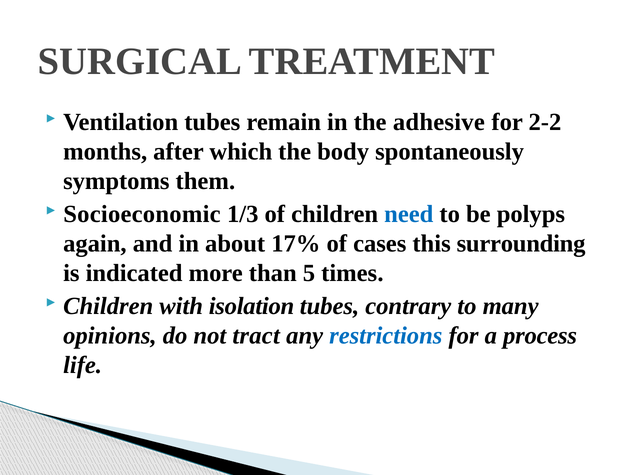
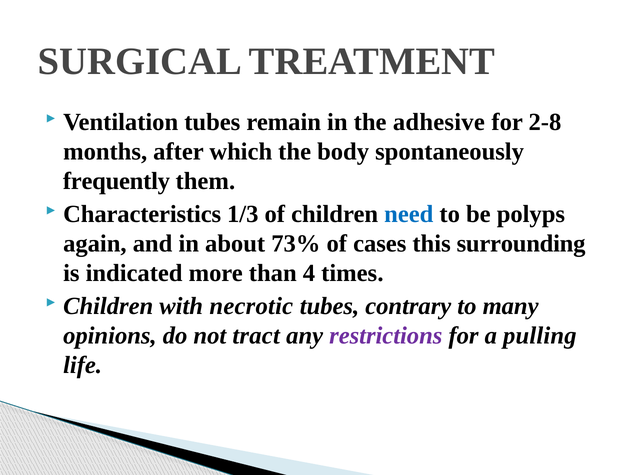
2-2: 2-2 -> 2-8
symptoms: symptoms -> frequently
Socioeconomic: Socioeconomic -> Characteristics
17%: 17% -> 73%
5: 5 -> 4
isolation: isolation -> necrotic
restrictions colour: blue -> purple
process: process -> pulling
